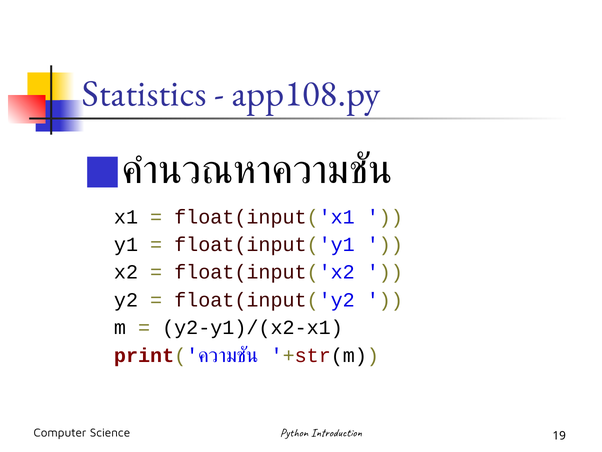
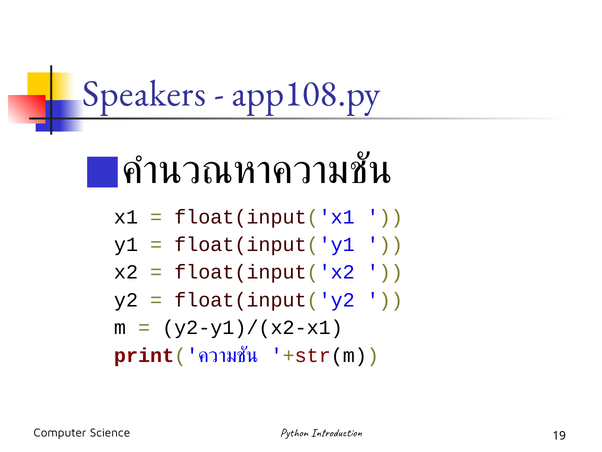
Statistics: Statistics -> Speakers
